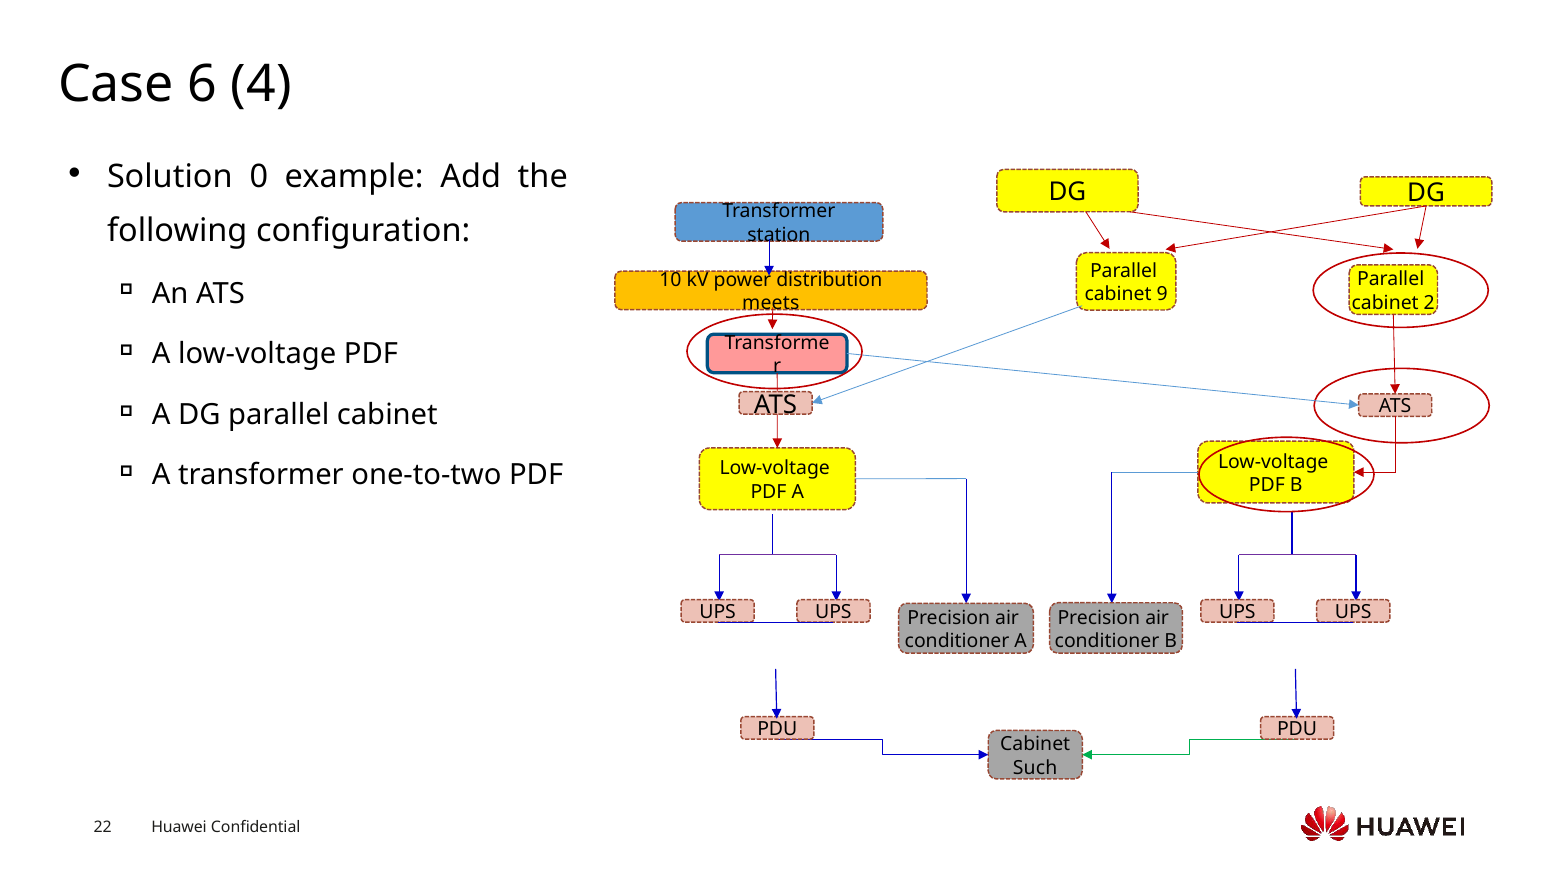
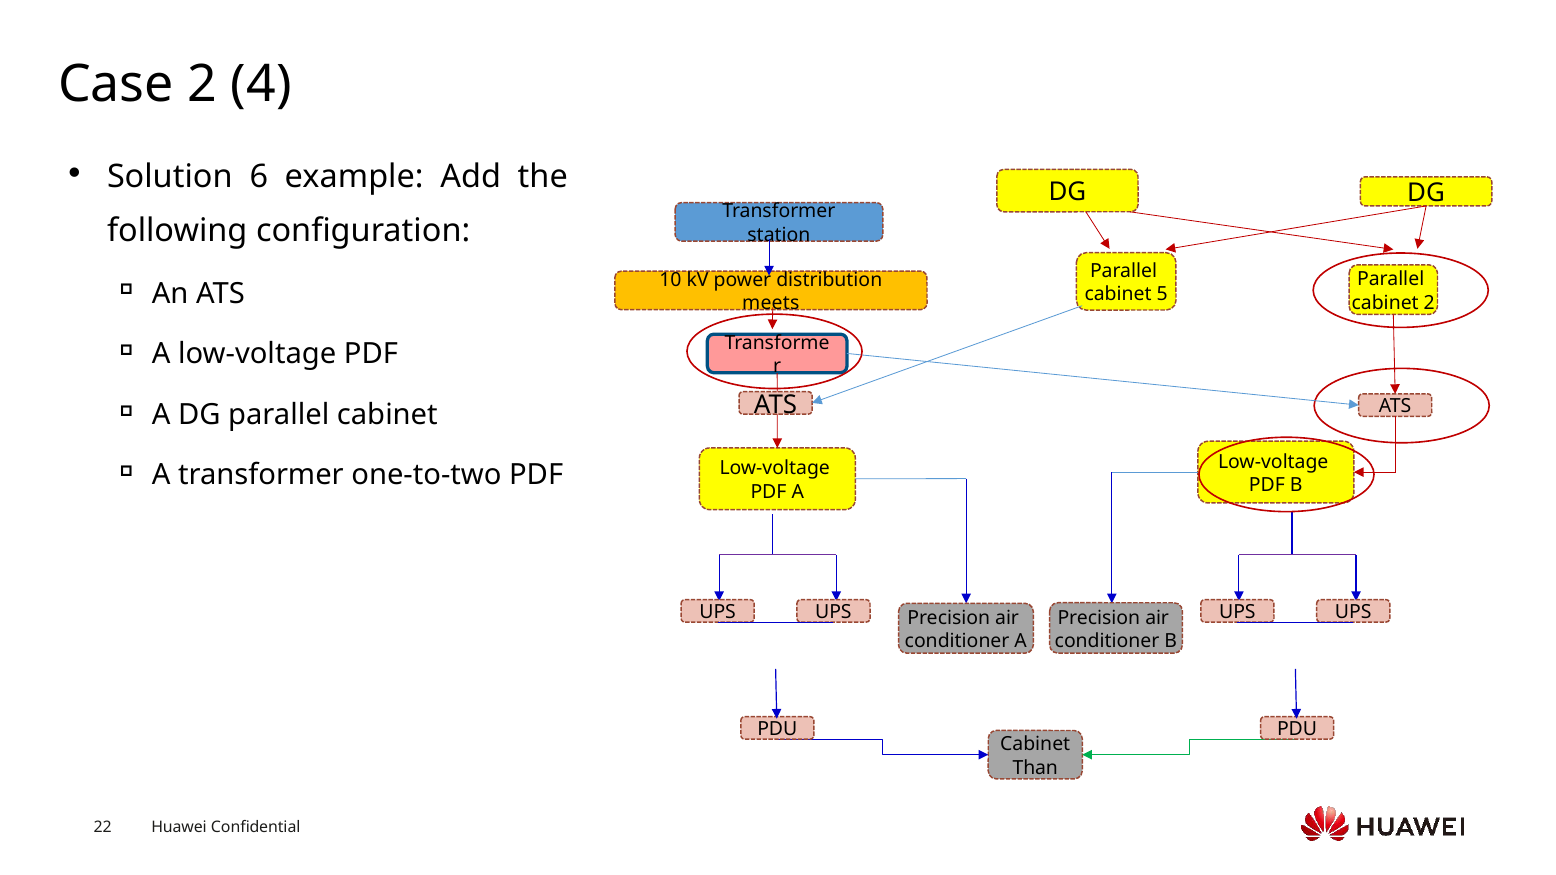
Case 6: 6 -> 2
0: 0 -> 6
9: 9 -> 5
Such: Such -> Than
